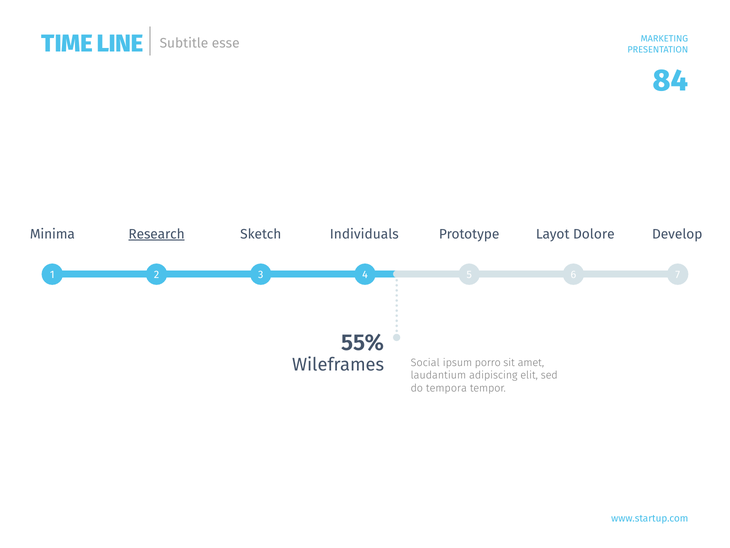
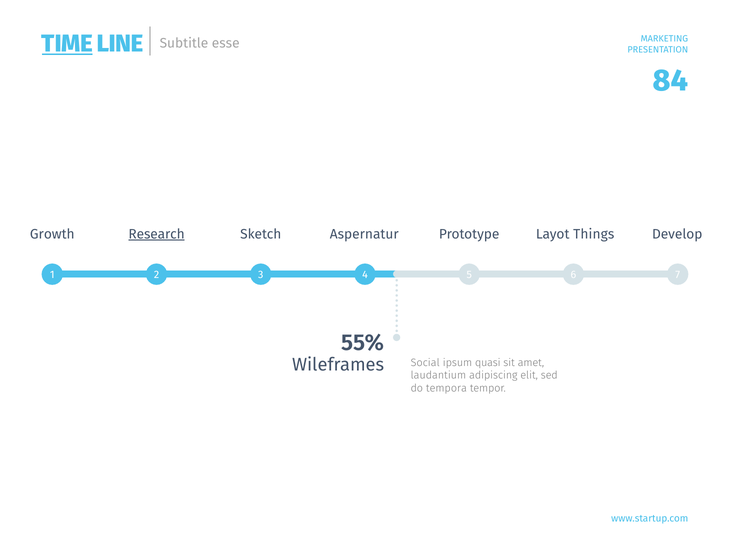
TIME underline: none -> present
Minima: Minima -> Growth
Individuals: Individuals -> Aspernatur
Dolore: Dolore -> Things
porro: porro -> quasi
